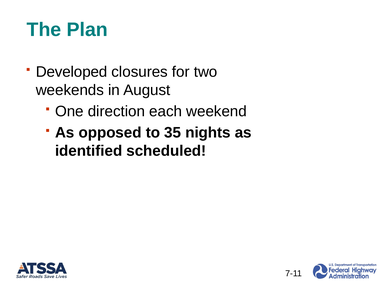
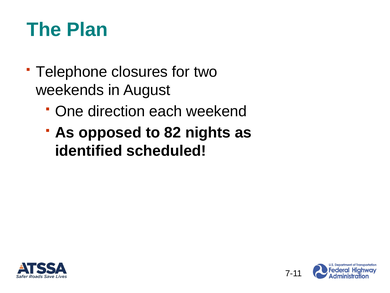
Developed: Developed -> Telephone
35: 35 -> 82
